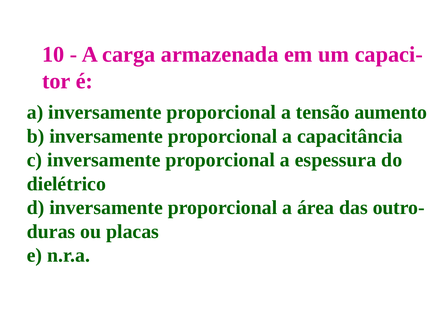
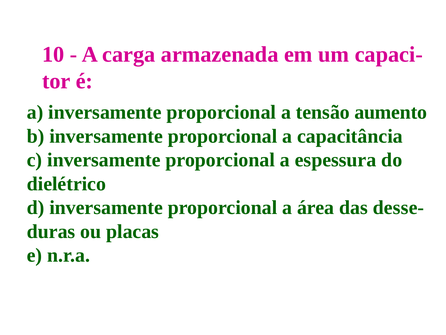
outro-: outro- -> desse-
